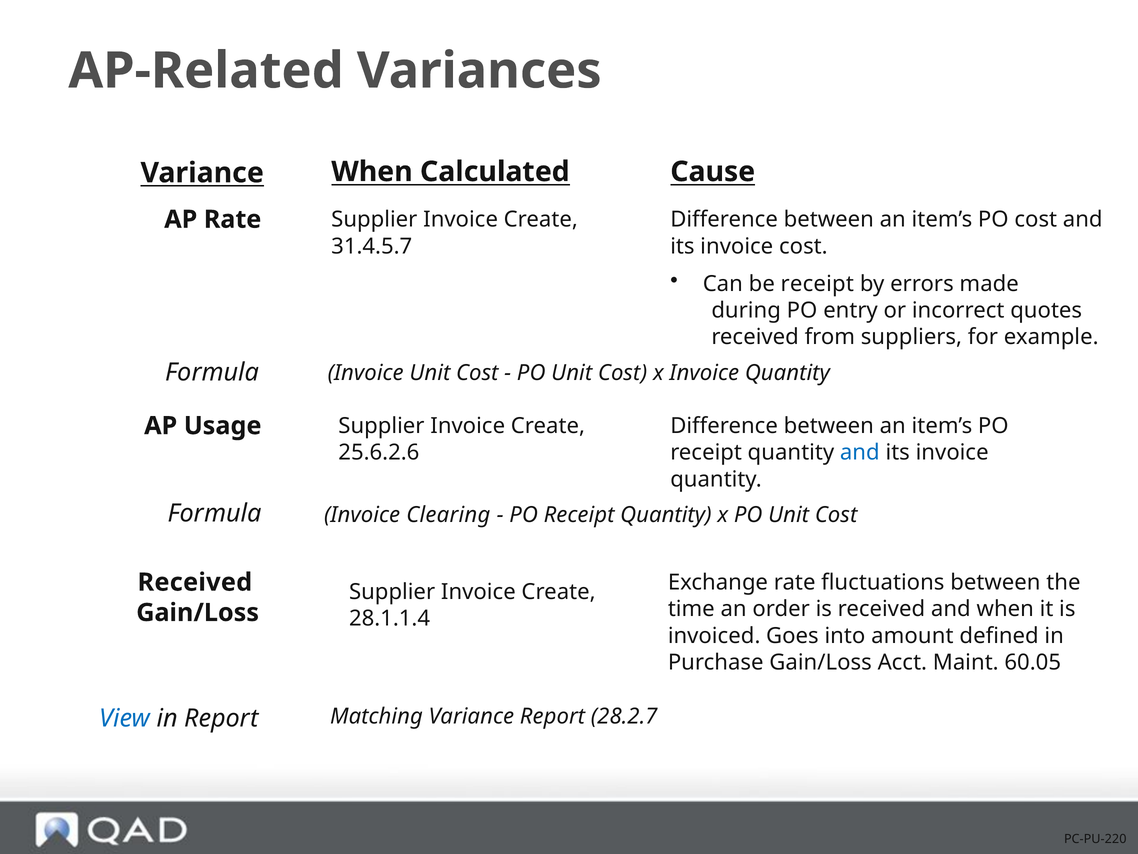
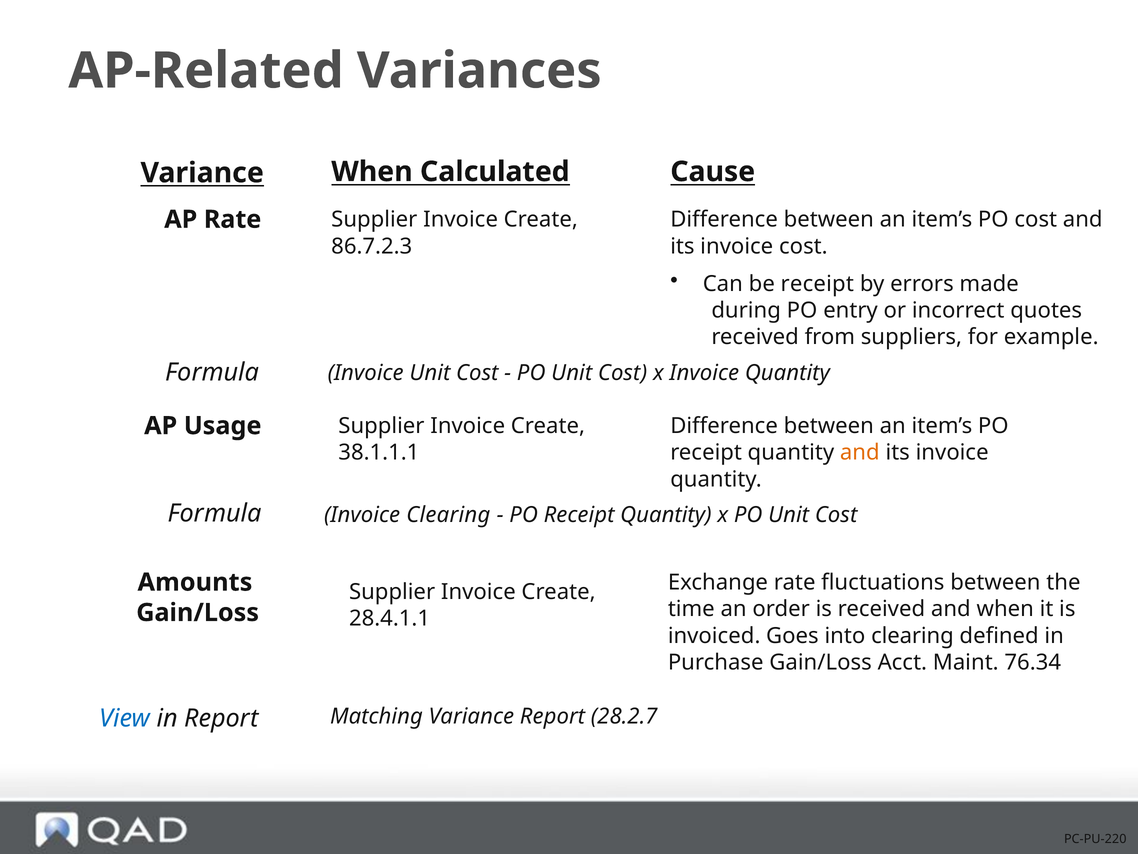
31.4.5.7: 31.4.5.7 -> 86.7.2.3
25.6.2.6: 25.6.2.6 -> 38.1.1.1
and at (860, 452) colour: blue -> orange
Received at (195, 582): Received -> Amounts
28.1.1.4: 28.1.1.4 -> 28.4.1.1
into amount: amount -> clearing
60.05: 60.05 -> 76.34
